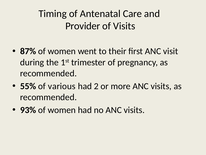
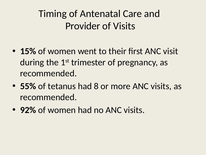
87%: 87% -> 15%
various: various -> tetanus
2: 2 -> 8
93%: 93% -> 92%
